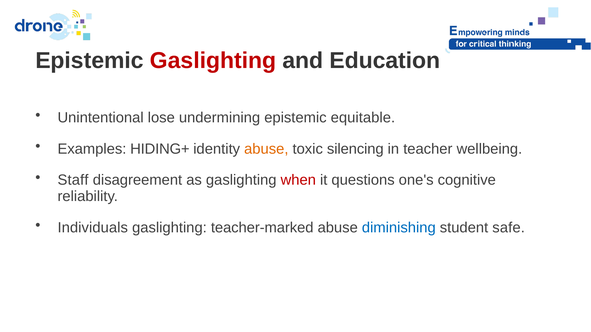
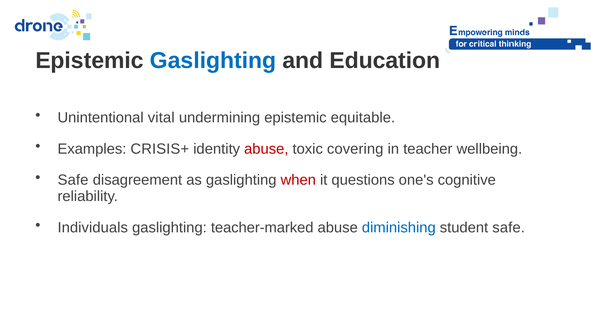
Gaslighting at (213, 61) colour: red -> blue
lose: lose -> vital
HIDING+: HIDING+ -> CRISIS+
abuse at (266, 149) colour: orange -> red
silencing: silencing -> covering
Staff at (73, 180): Staff -> Safe
